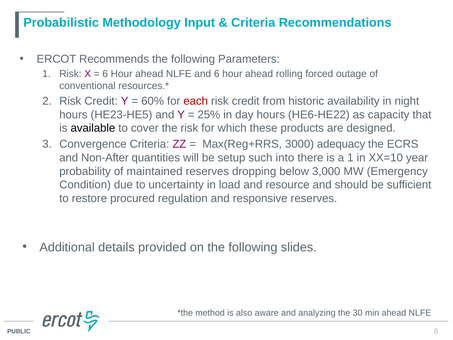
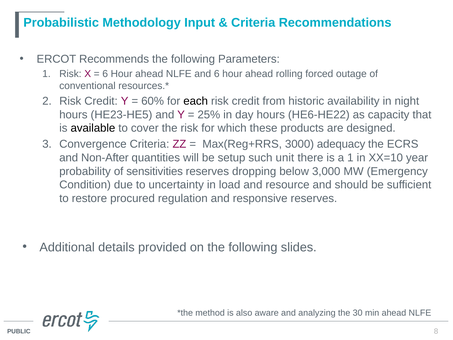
each colour: red -> black
into: into -> unit
maintained: maintained -> sensitivities
